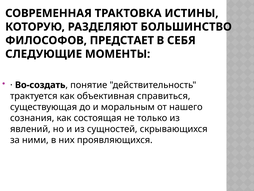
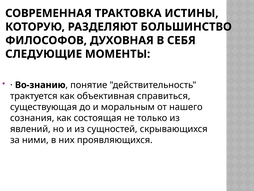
ПРЕДСТАЕТ: ПРЕДСТАЕТ -> ДУХОВНАЯ
Во-создать: Во-создать -> Во-знанию
